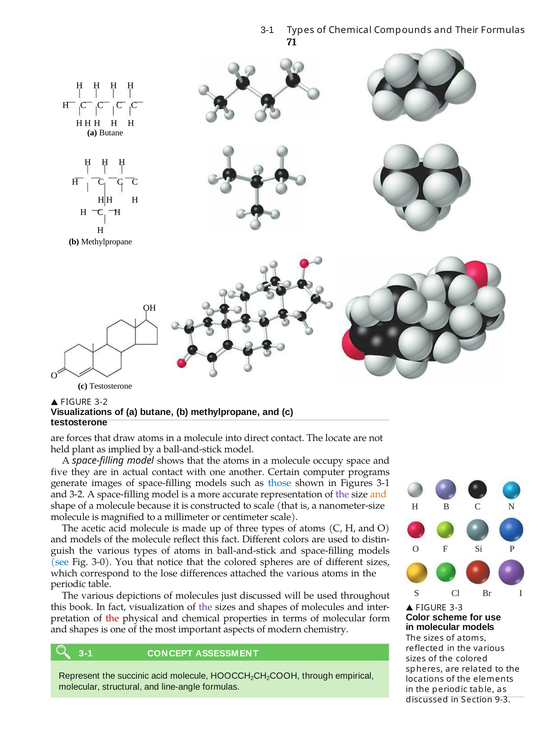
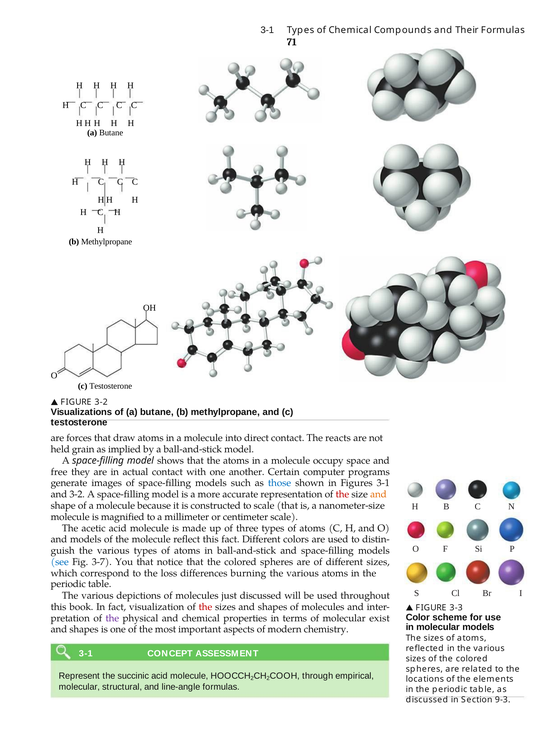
locate: locate -> reacts
plant: plant -> grain
five: five -> free
the at (342, 495) colour: purple -> red
3-0: 3-0 -> 3-7
lose: lose -> loss
attached: attached -> burning
the at (205, 607) colour: purple -> red
the at (112, 619) colour: red -> purple
form: form -> exist
